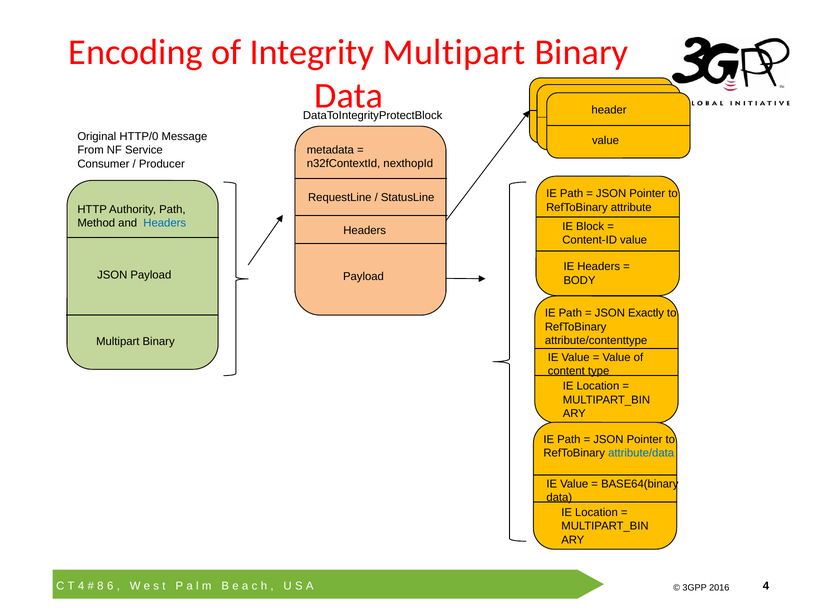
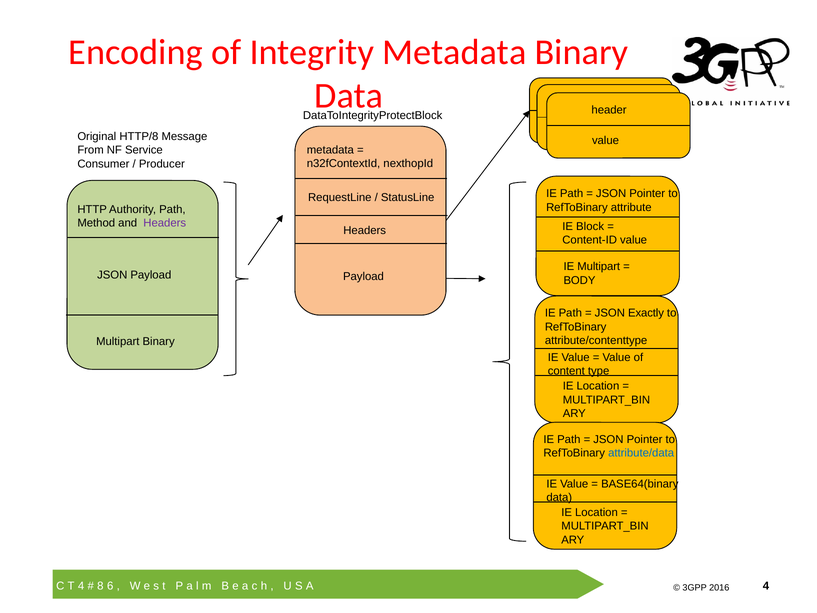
Integrity Multipart: Multipart -> Metadata
HTTP/0: HTTP/0 -> HTTP/8
Headers at (165, 223) colour: blue -> purple
IE Headers: Headers -> Multipart
